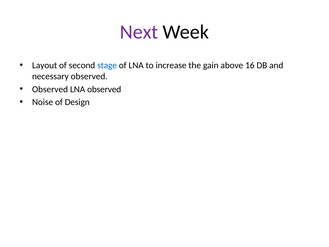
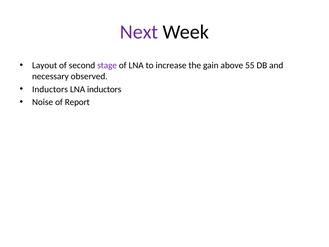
stage colour: blue -> purple
16: 16 -> 55
Observed at (50, 89): Observed -> Inductors
LNA observed: observed -> inductors
Design: Design -> Report
